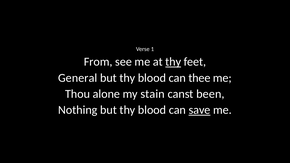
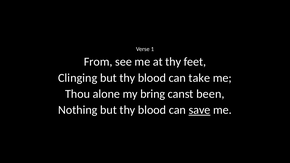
thy at (173, 62) underline: present -> none
General: General -> Clinging
thee: thee -> take
stain: stain -> bring
